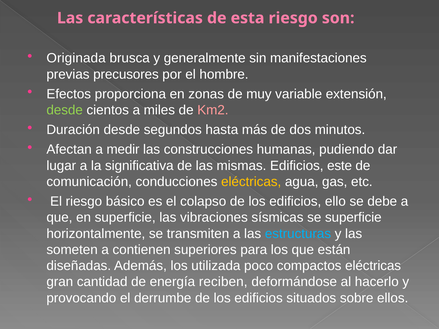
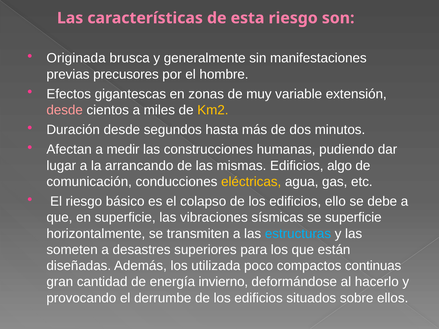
proporciona: proporciona -> gigantescas
desde at (65, 110) colour: light green -> pink
Km2 colour: pink -> yellow
significativa: significativa -> arrancando
este: este -> algo
contienen: contienen -> desastres
compactos eléctricas: eléctricas -> continuas
reciben: reciben -> invierno
